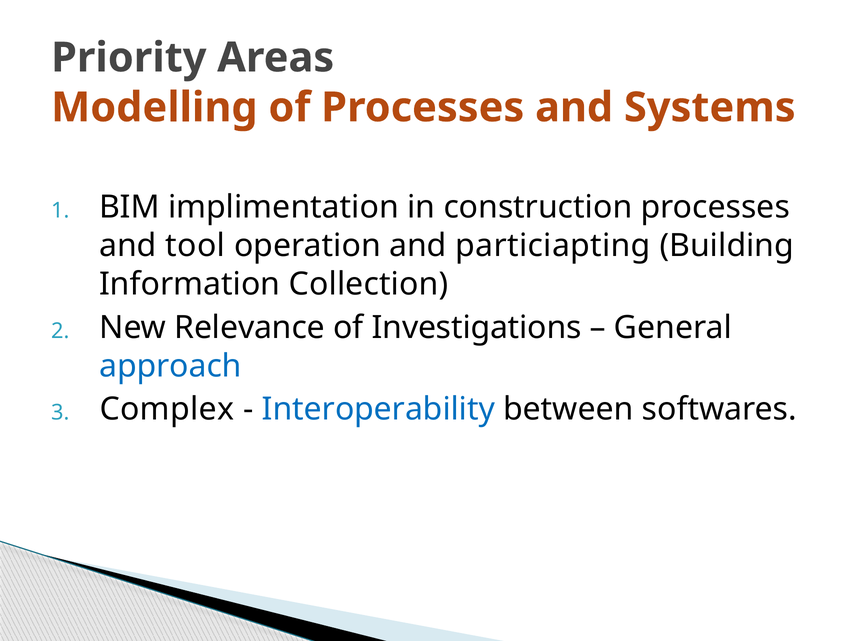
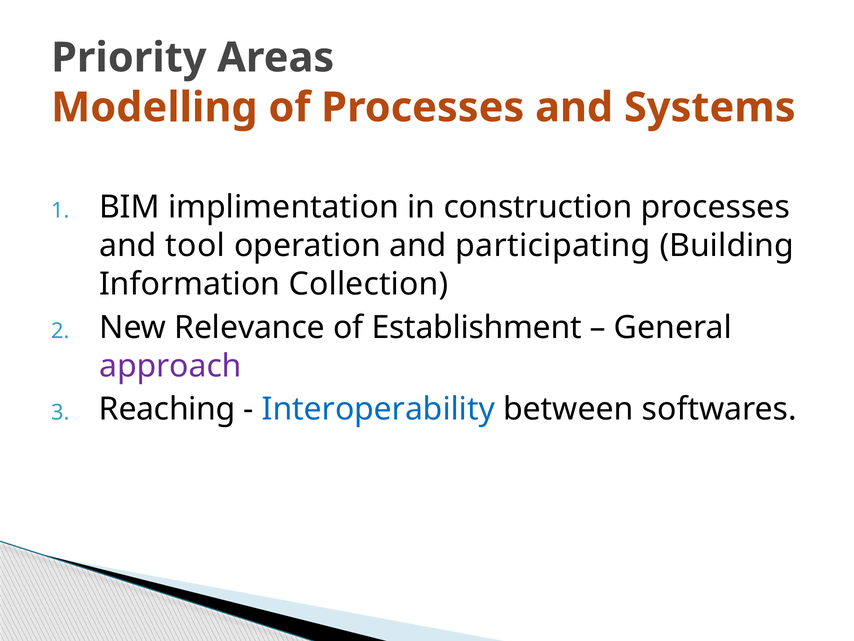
particiapting: particiapting -> participating
Investigations: Investigations -> Establishment
approach colour: blue -> purple
Complex: Complex -> Reaching
